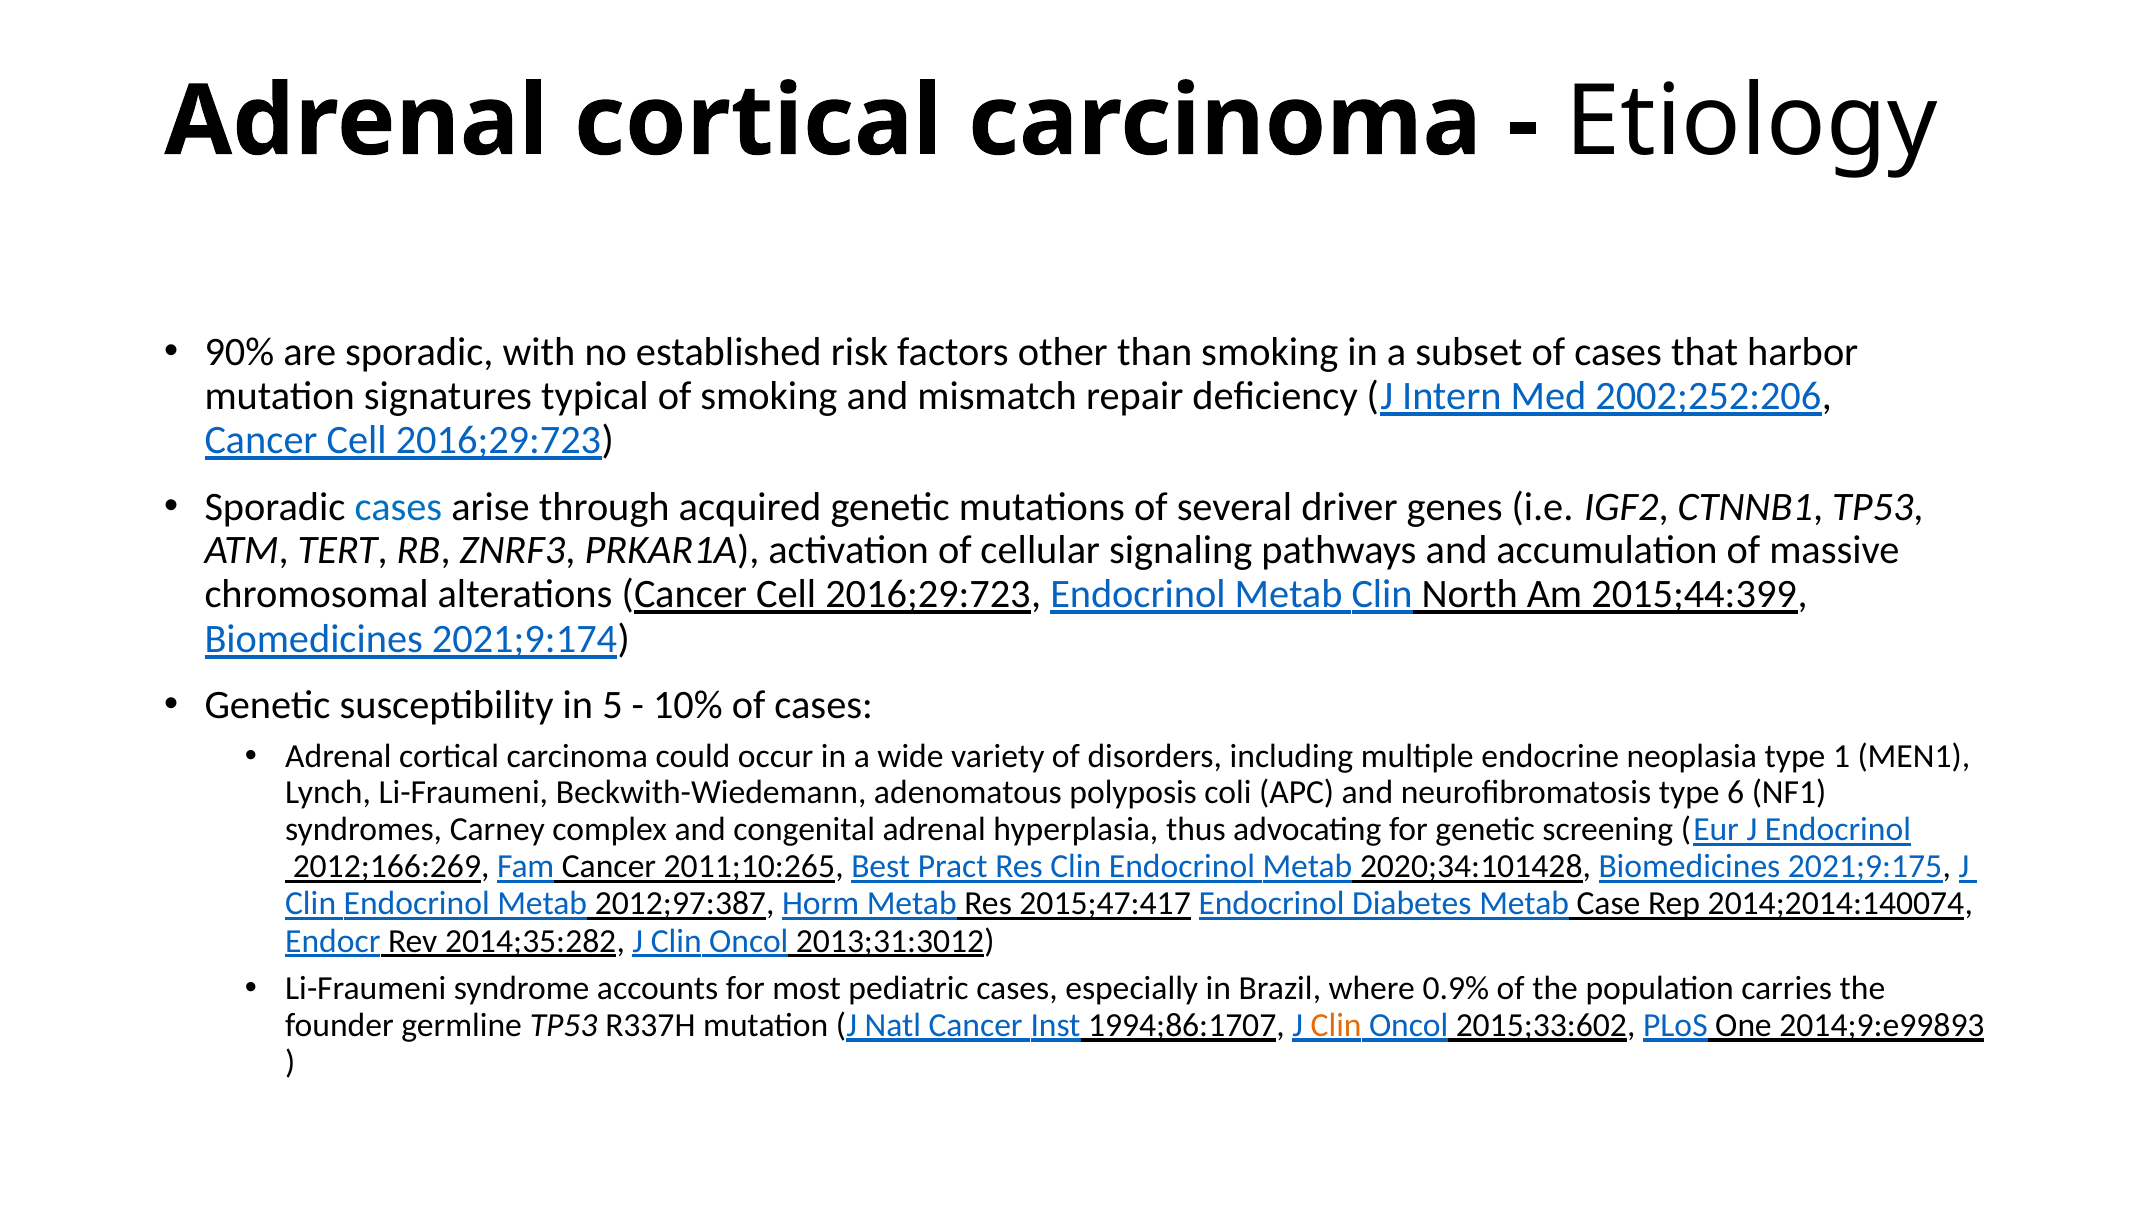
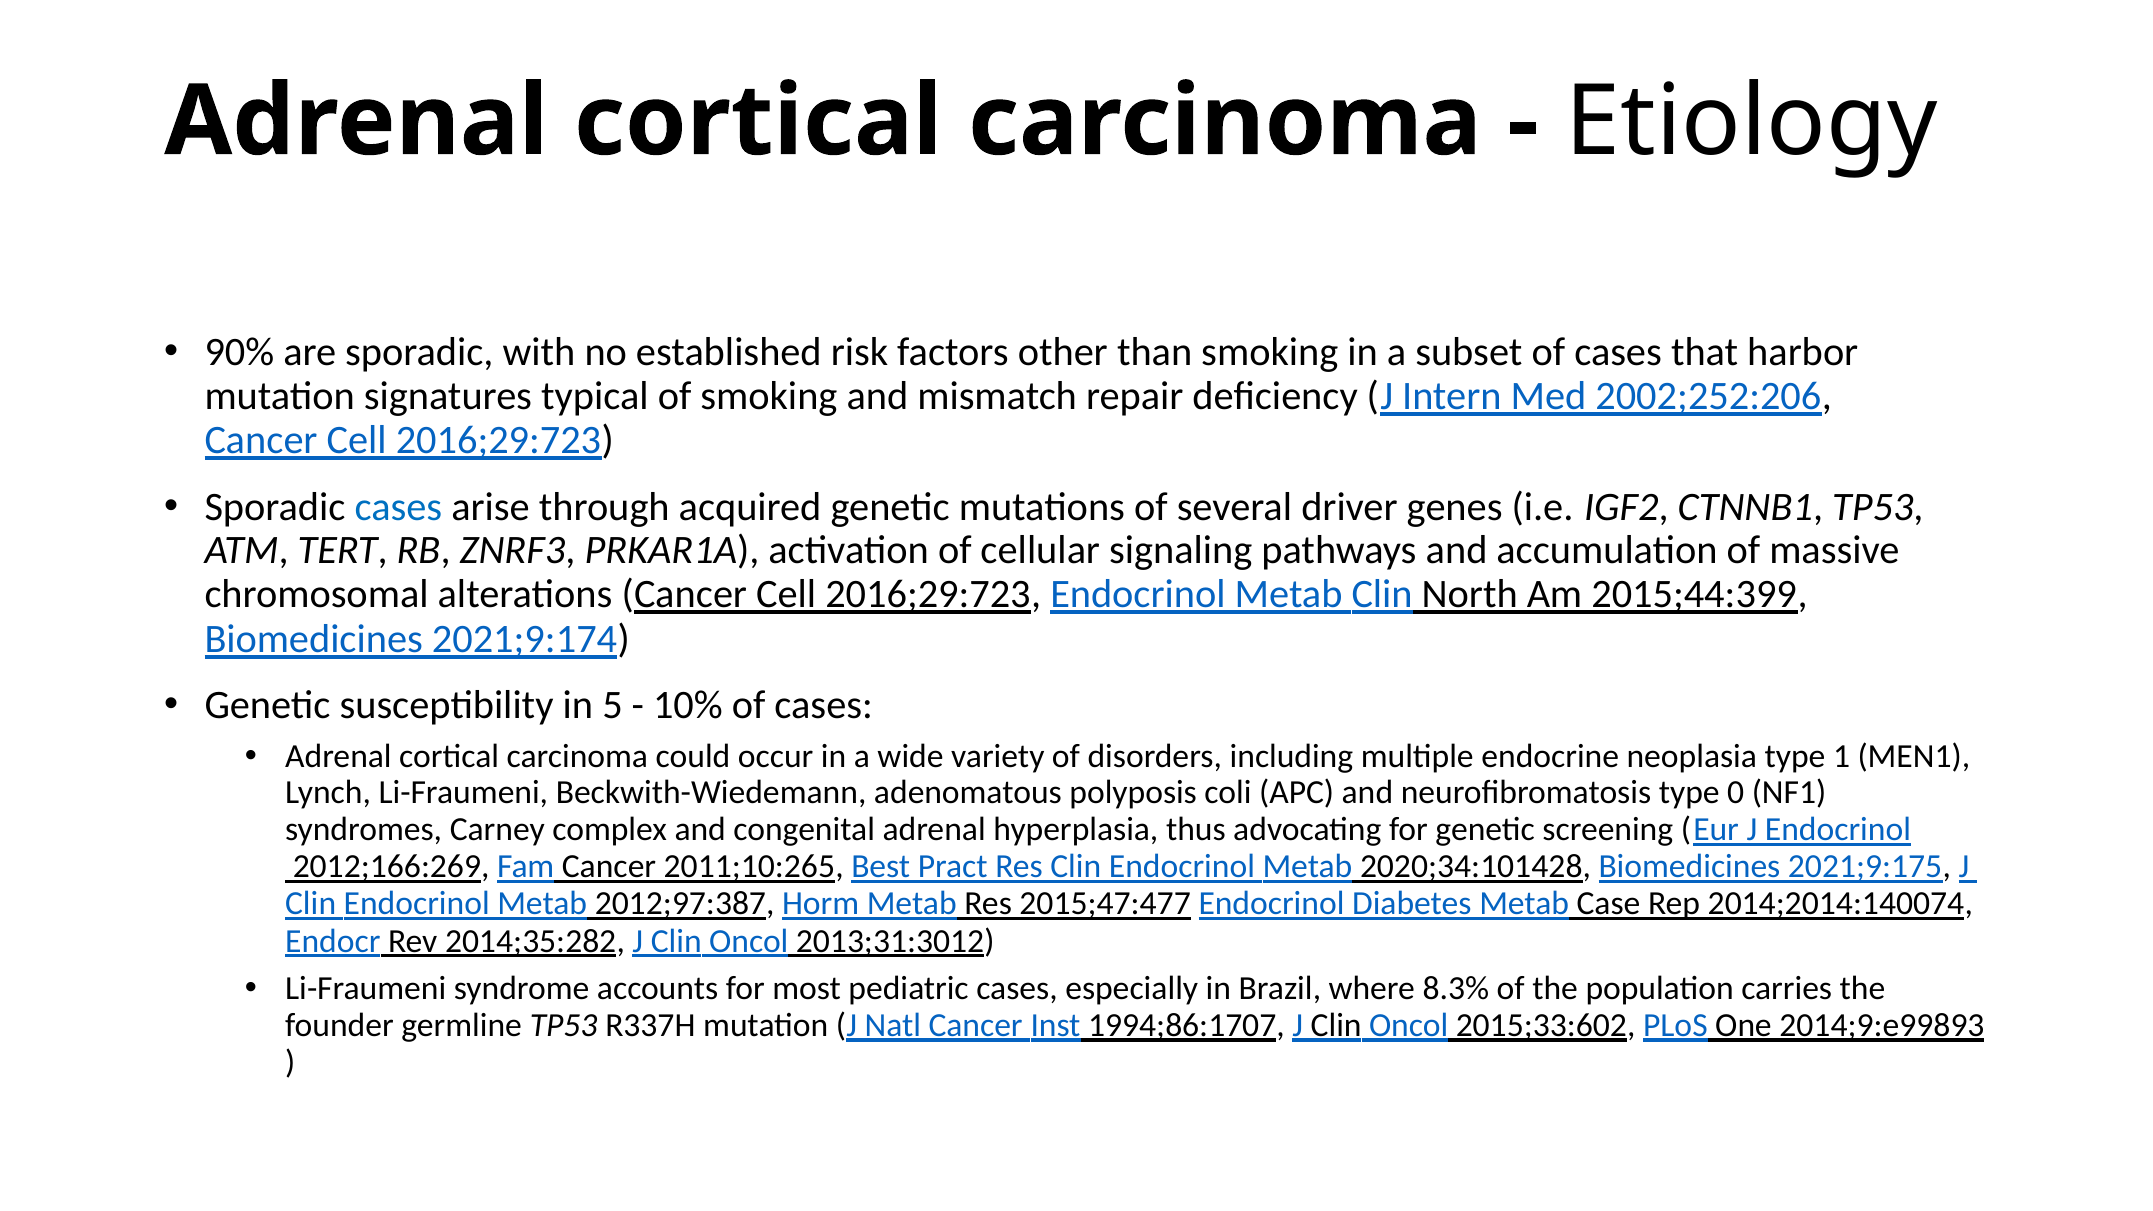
6: 6 -> 0
2015;47:417: 2015;47:417 -> 2015;47:477
0.9%: 0.9% -> 8.3%
Clin at (1336, 1026) colour: orange -> black
